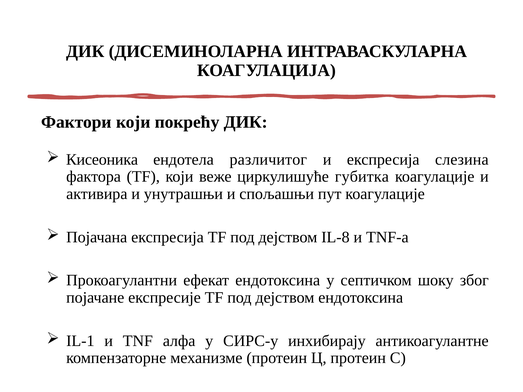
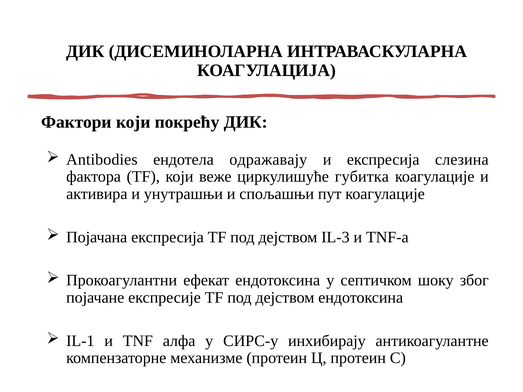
Кисеоника: Кисеоника -> Antibodies
различитог: различитог -> одражавају
IL-8: IL-8 -> IL-3
